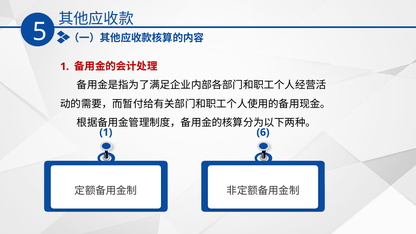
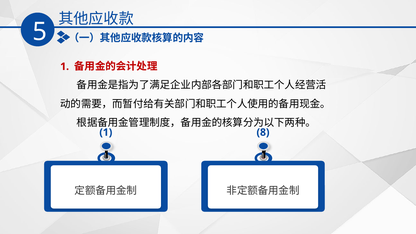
6: 6 -> 8
